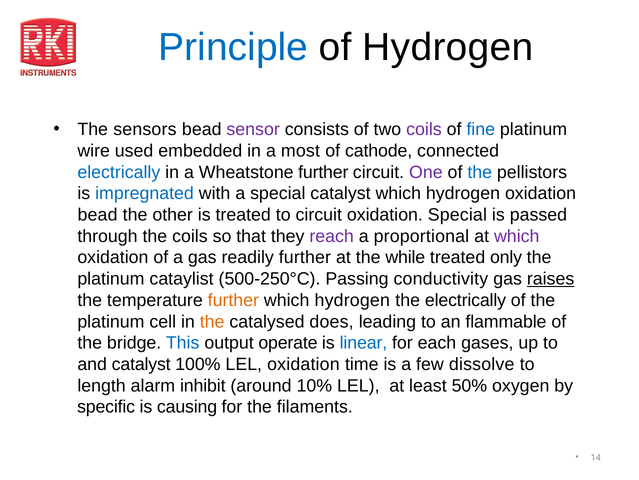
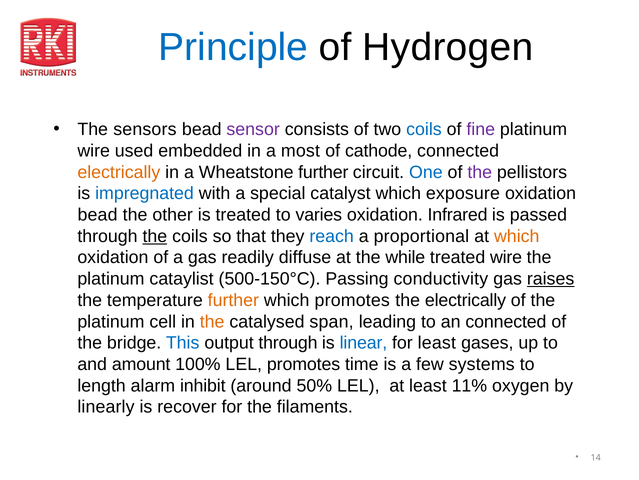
coils at (424, 129) colour: purple -> blue
fine colour: blue -> purple
electrically at (119, 172) colour: blue -> orange
One colour: purple -> blue
the at (480, 172) colour: blue -> purple
catalyst which hydrogen: hydrogen -> exposure
to circuit: circuit -> varies
oxidation Special: Special -> Infrared
the at (155, 236) underline: none -> present
reach colour: purple -> blue
which at (517, 236) colour: purple -> orange
readily further: further -> diffuse
treated only: only -> wire
500-250°C: 500-250°C -> 500-150°C
hydrogen at (352, 300): hydrogen -> promotes
does: does -> span
an flammable: flammable -> connected
output operate: operate -> through
for each: each -> least
and catalyst: catalyst -> amount
LEL oxidation: oxidation -> promotes
dissolve: dissolve -> systems
10%: 10% -> 50%
50%: 50% -> 11%
specific: specific -> linearly
causing: causing -> recover
